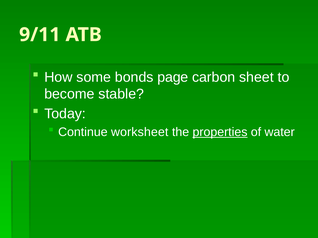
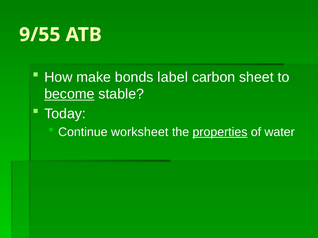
9/11: 9/11 -> 9/55
some: some -> make
page: page -> label
become underline: none -> present
